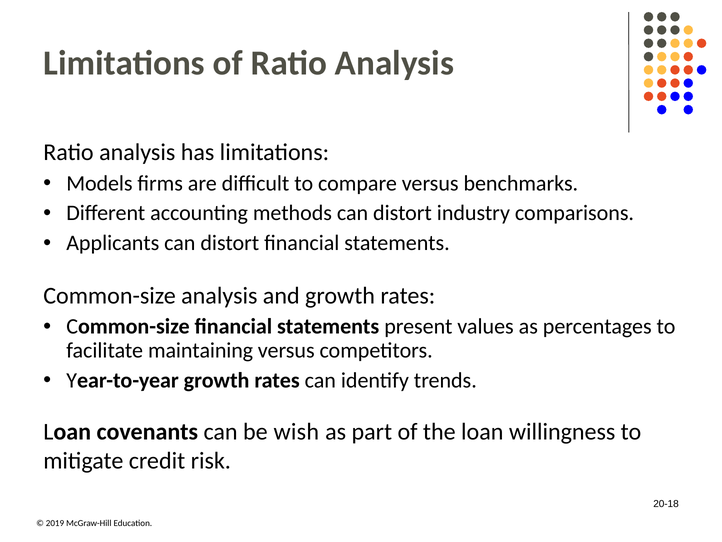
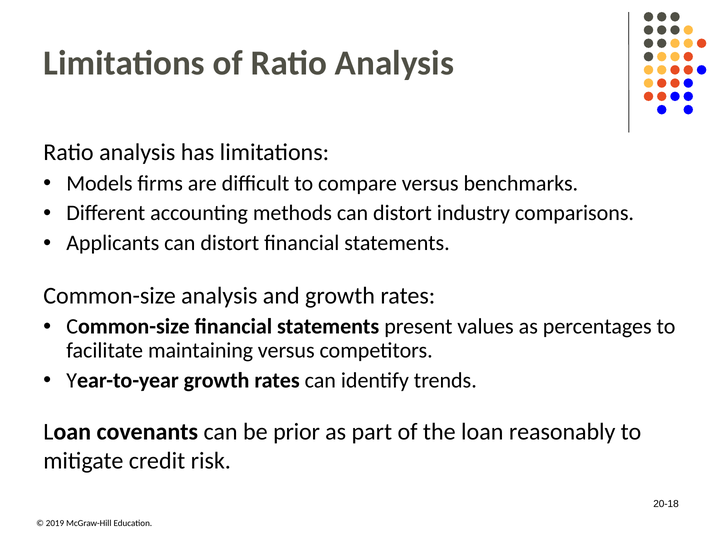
wish: wish -> prior
willingness: willingness -> reasonably
